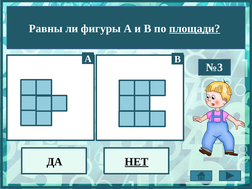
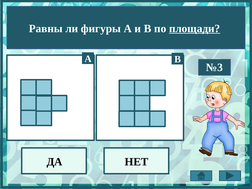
НЕТ underline: present -> none
